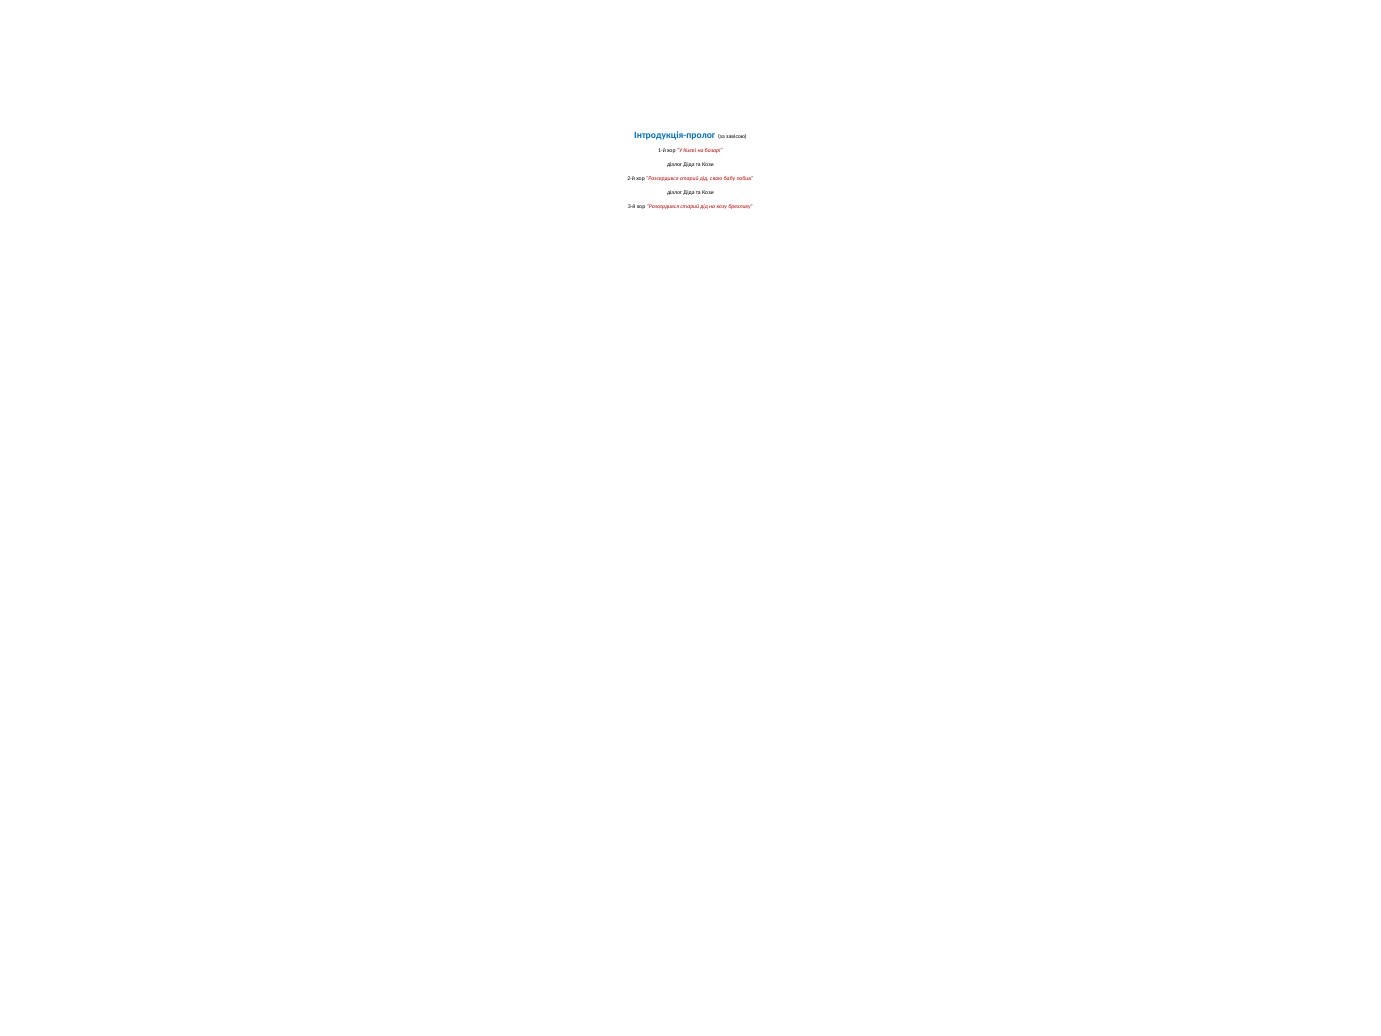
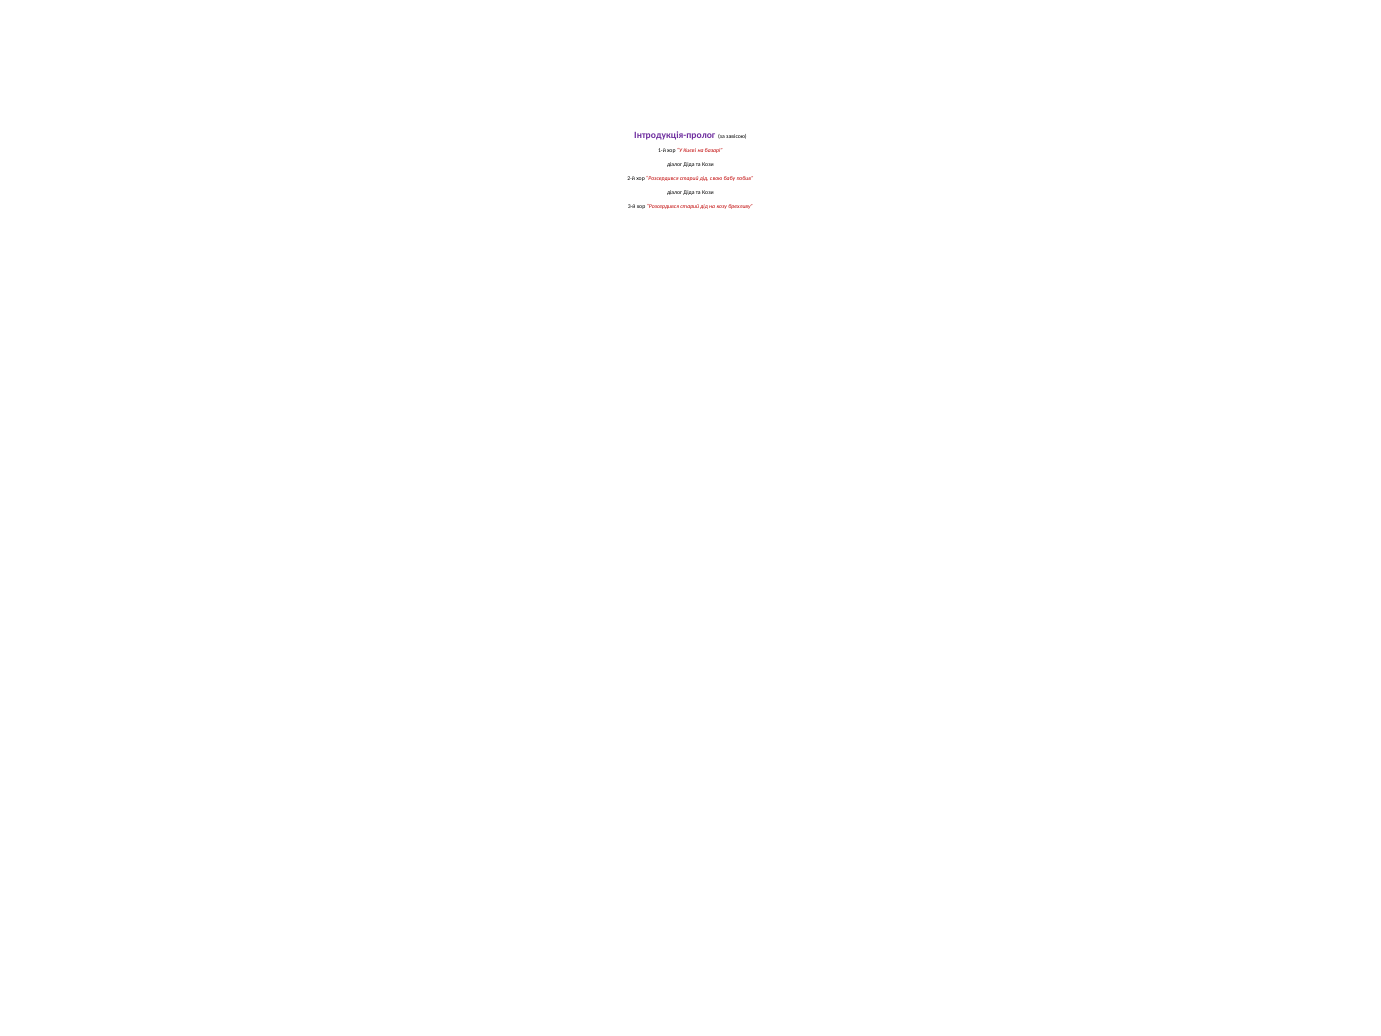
Інтродукція-пролог colour: blue -> purple
